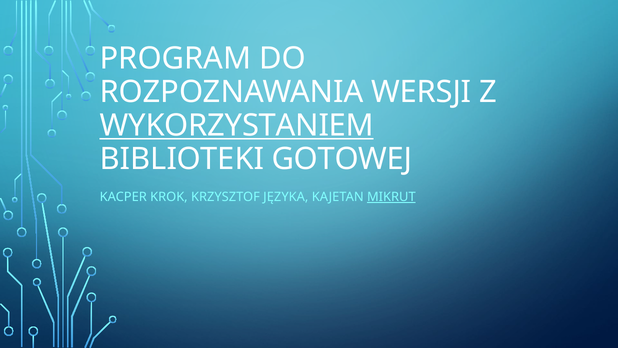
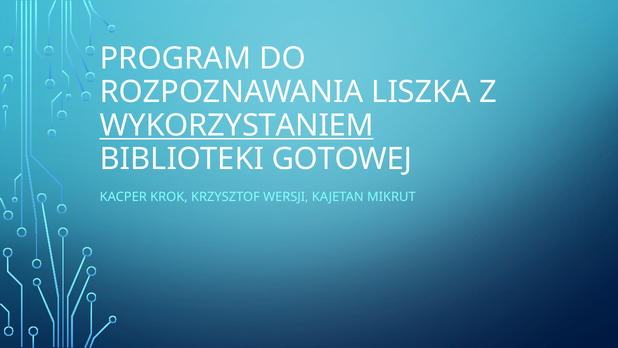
WERSJI: WERSJI -> LISZKA
JĘZYKA: JĘZYKA -> WERSJI
MIKRUT underline: present -> none
